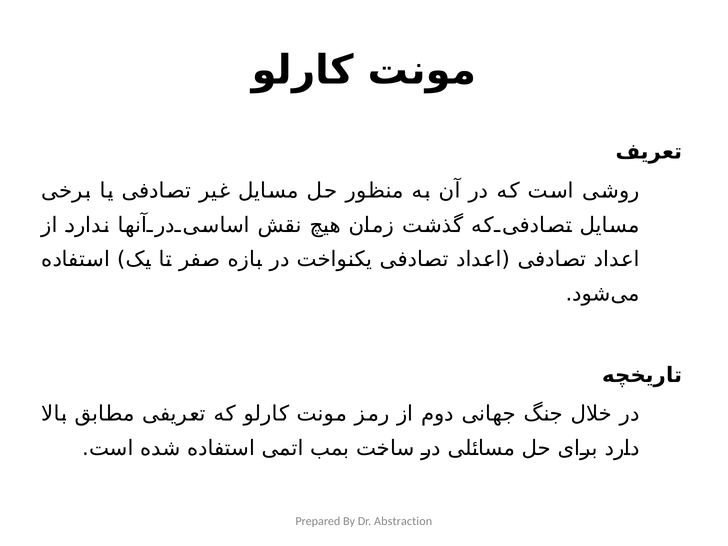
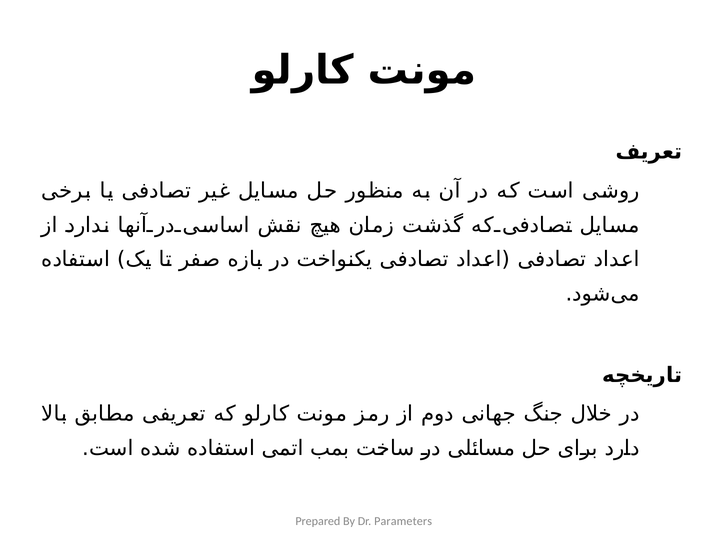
Abstraction: Abstraction -> Parameters
